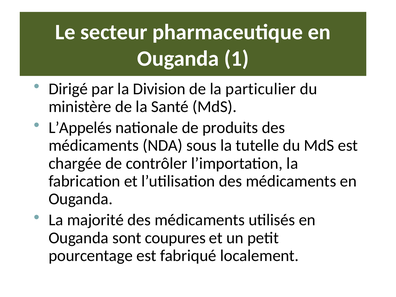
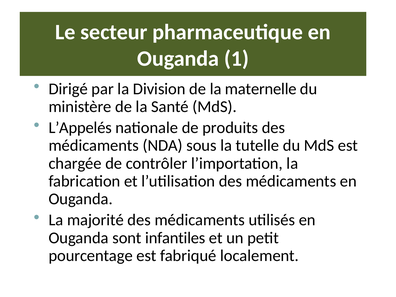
particulier: particulier -> maternelle
coupures: coupures -> infantiles
